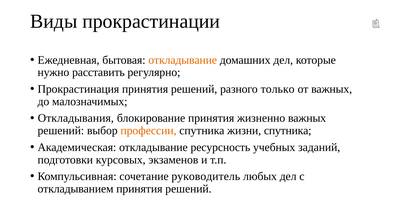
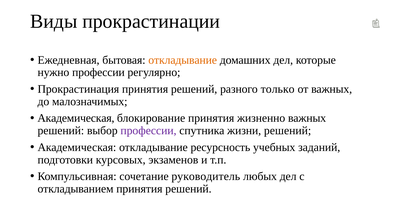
нужно расставить: расставить -> профессии
Откладывания at (76, 118): Откладывания -> Академическая
профессии at (148, 131) colour: orange -> purple
жизни спутника: спутника -> решений
